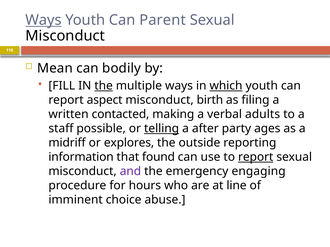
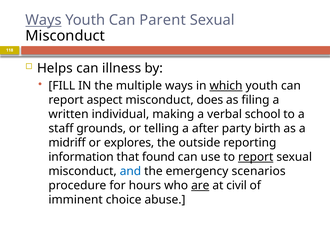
Mean: Mean -> Helps
bodily: bodily -> illness
the at (104, 86) underline: present -> none
birth: birth -> does
contacted: contacted -> individual
adults: adults -> school
possible: possible -> grounds
telling underline: present -> none
ages: ages -> birth
and colour: purple -> blue
engaging: engaging -> scenarios
are underline: none -> present
line: line -> civil
